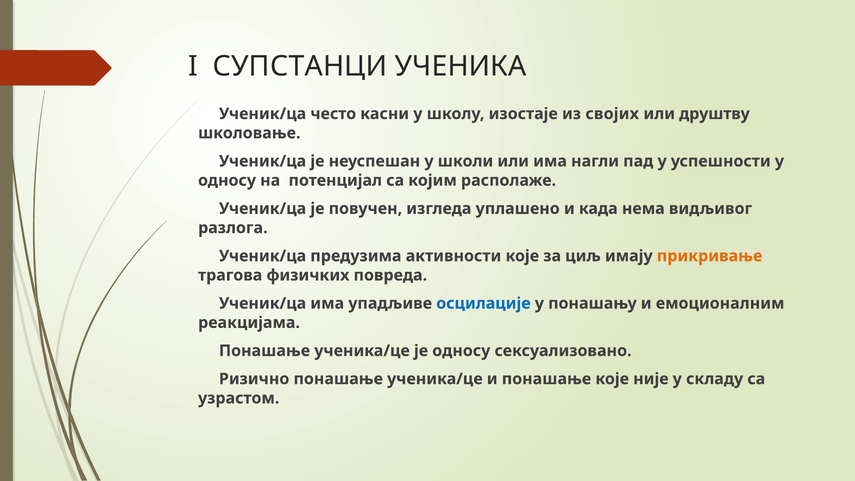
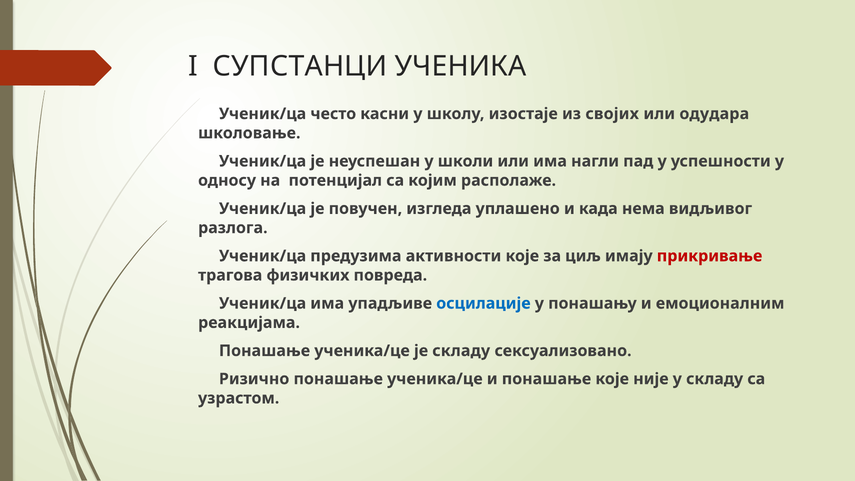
друштву: друштву -> одудара
прикривање colour: orange -> red
је односу: односу -> складу
